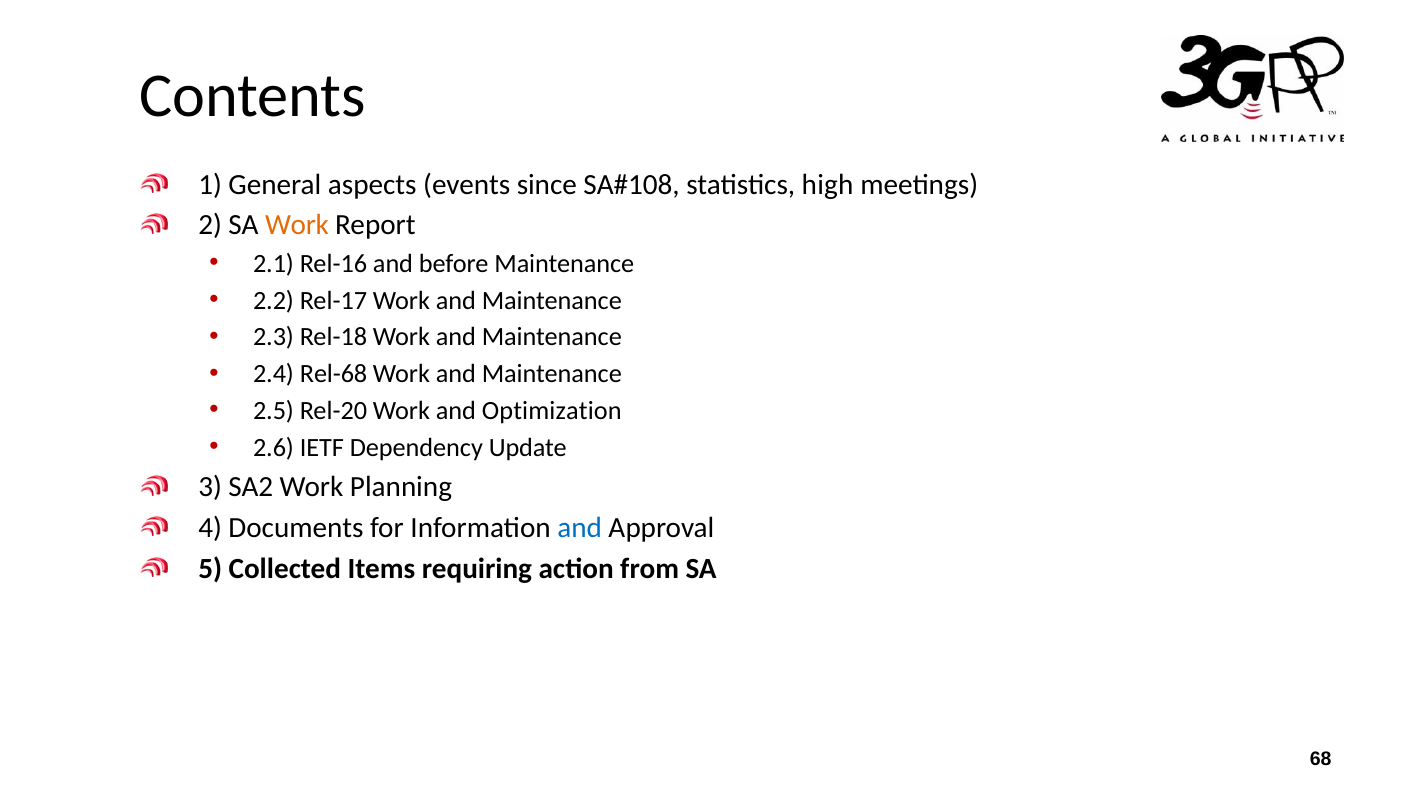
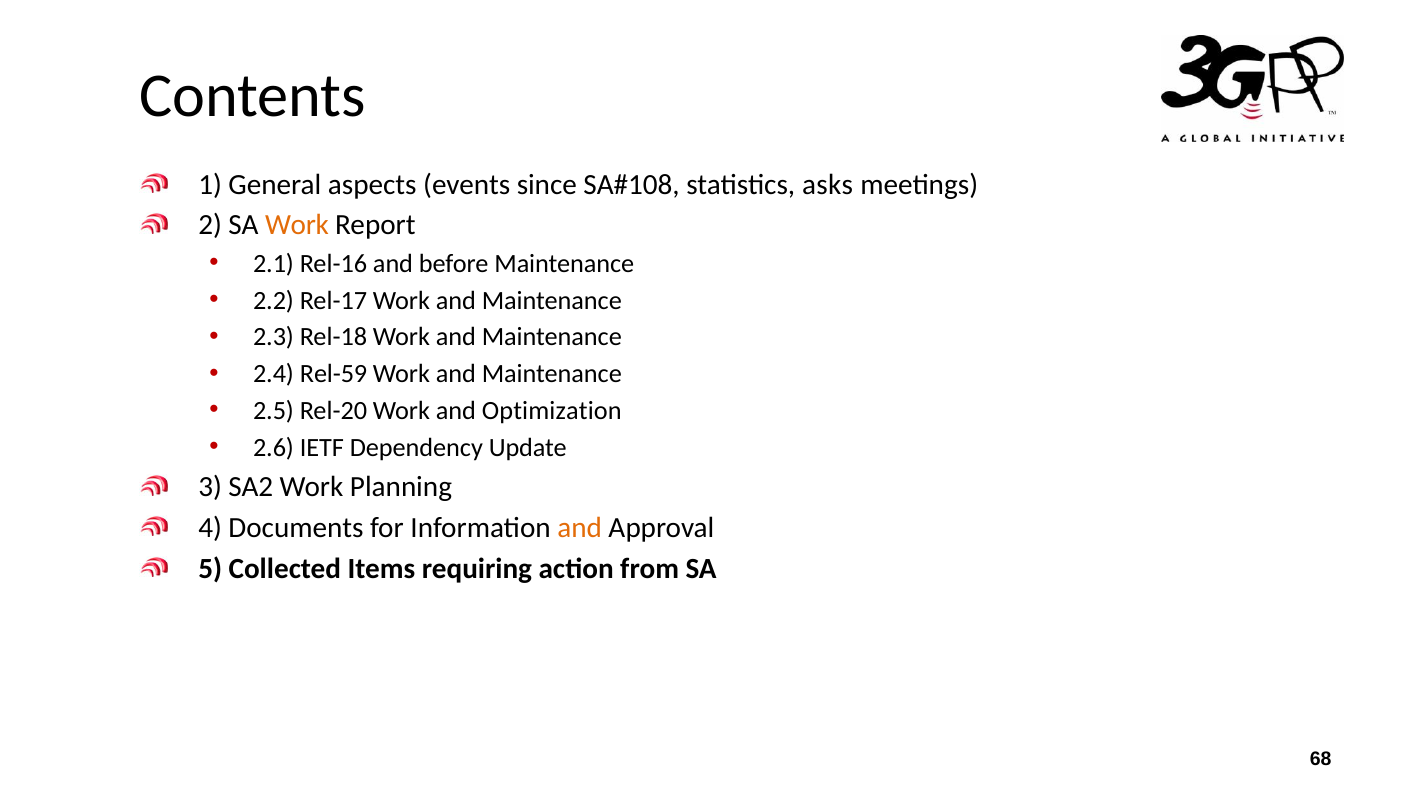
high: high -> asks
Rel-68: Rel-68 -> Rel-59
and at (580, 528) colour: blue -> orange
